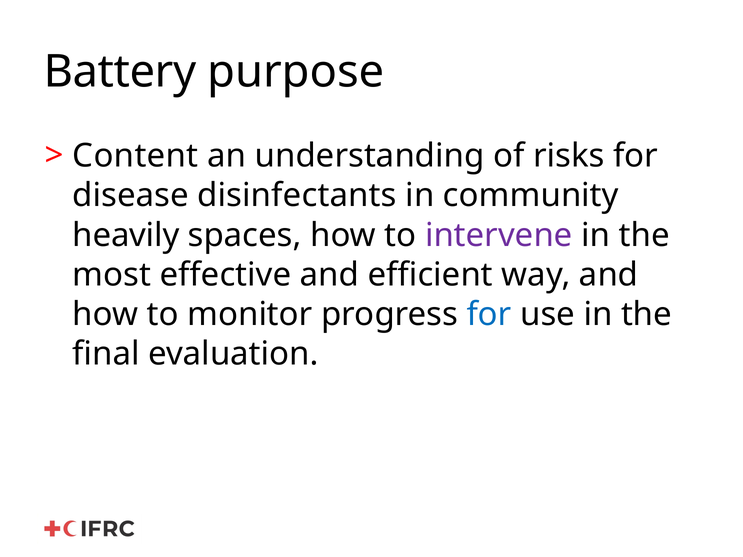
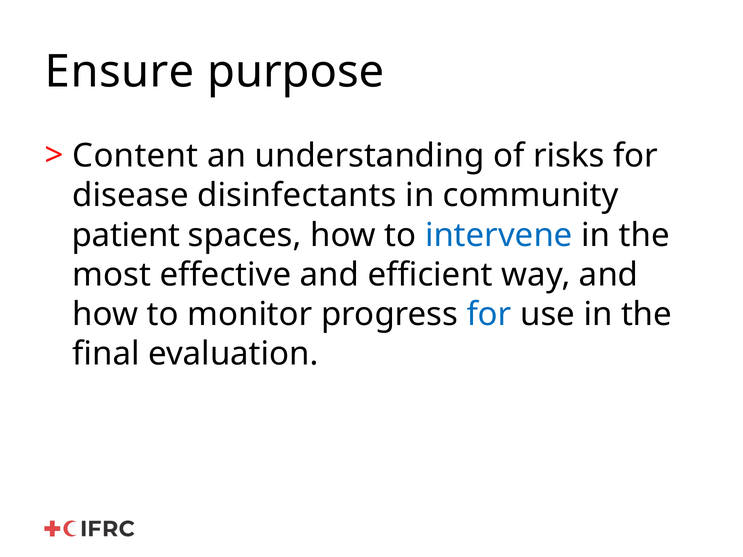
Battery: Battery -> Ensure
heavily: heavily -> patient
intervene colour: purple -> blue
